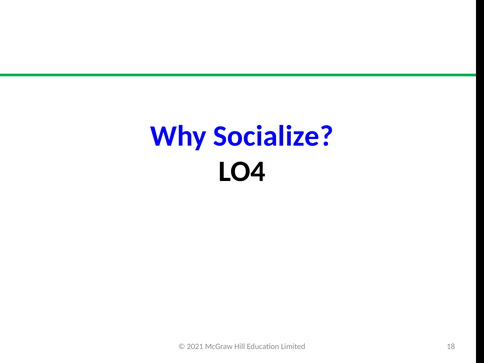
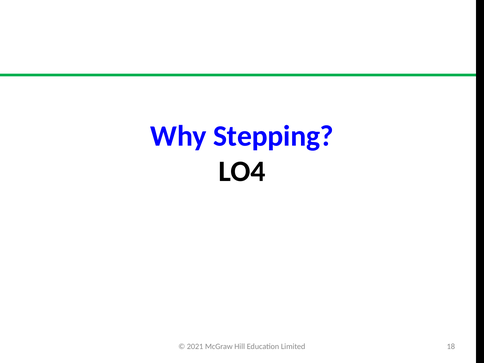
Socialize: Socialize -> Stepping
